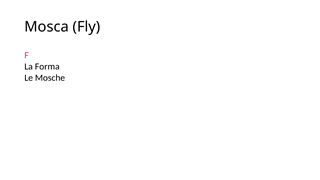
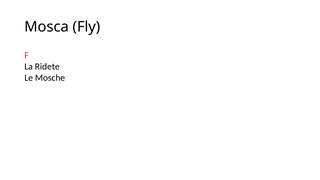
Forma: Forma -> Ridete
